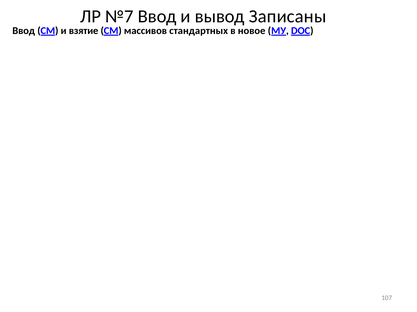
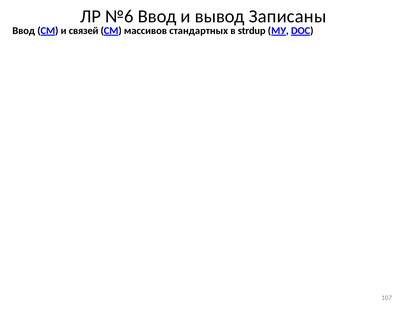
№7: №7 -> №6
взятие: взятие -> связей
новое: новое -> strdup
